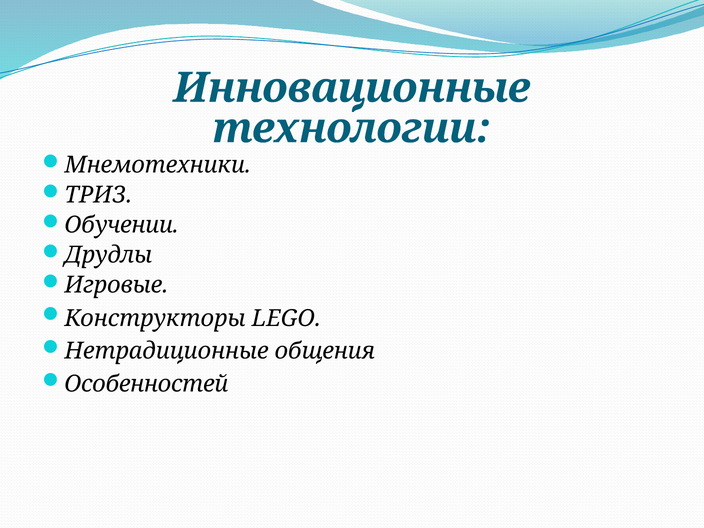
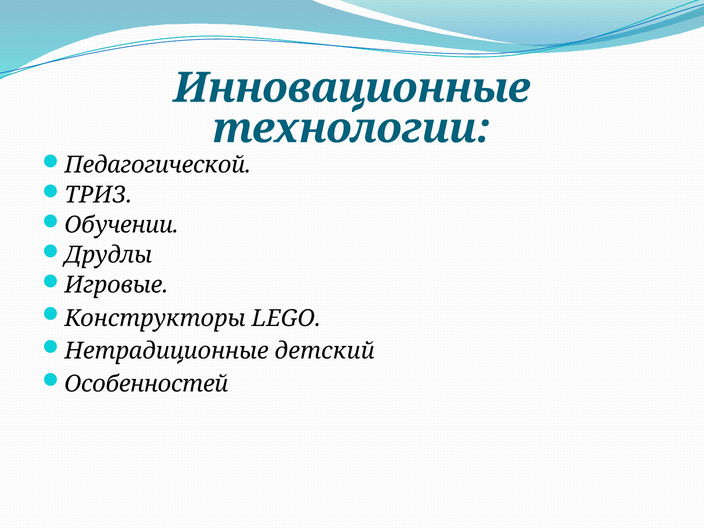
Мнемотехники: Мнемотехники -> Педагогической
общения: общения -> детский
